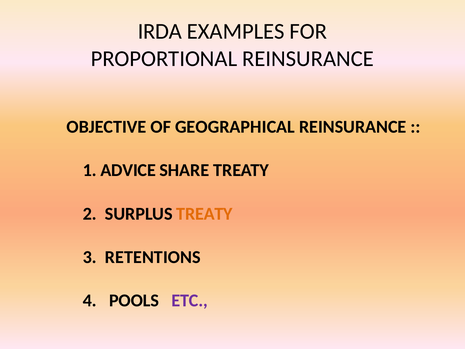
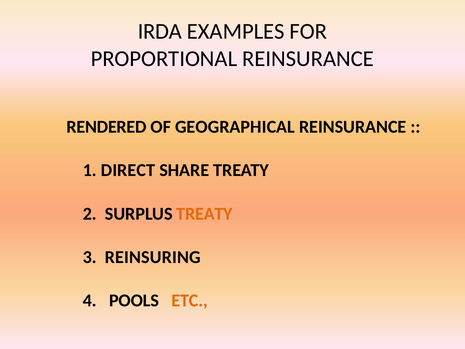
OBJECTIVE: OBJECTIVE -> RENDERED
ADVICE: ADVICE -> DIRECT
RETENTIONS: RETENTIONS -> REINSURING
ETC colour: purple -> orange
